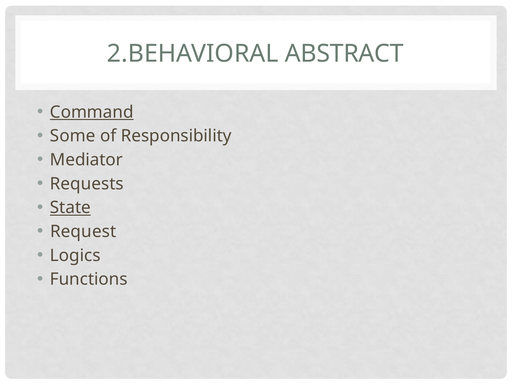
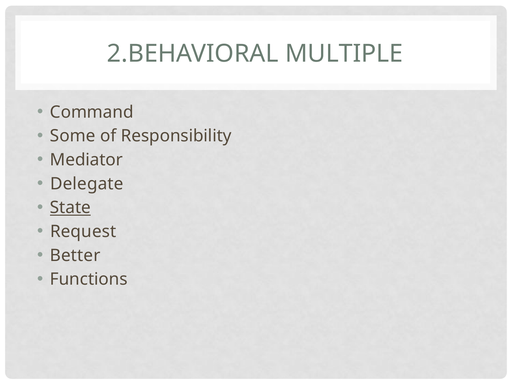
ABSTRACT: ABSTRACT -> MULTIPLE
Command underline: present -> none
Requests: Requests -> Delegate
Logics: Logics -> Better
